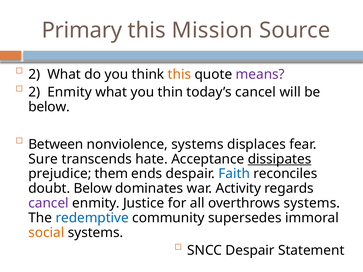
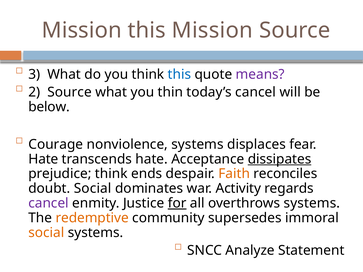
Primary at (82, 30): Primary -> Mission
2 at (34, 74): 2 -> 3
this at (179, 74) colour: orange -> blue
2 Enmity: Enmity -> Source
Between: Between -> Courage
Sure at (43, 159): Sure -> Hate
prejudice them: them -> think
Faith colour: blue -> orange
doubt Below: Below -> Social
for underline: none -> present
redemptive colour: blue -> orange
SNCC Despair: Despair -> Analyze
